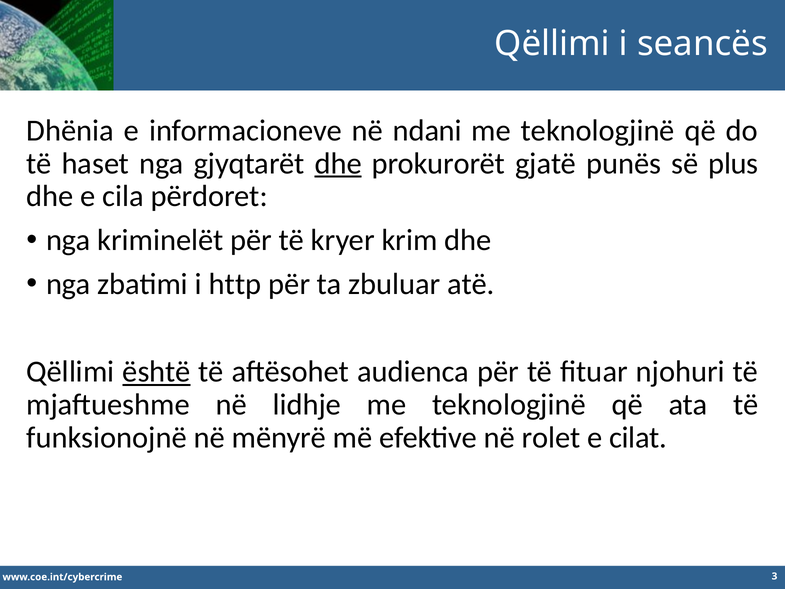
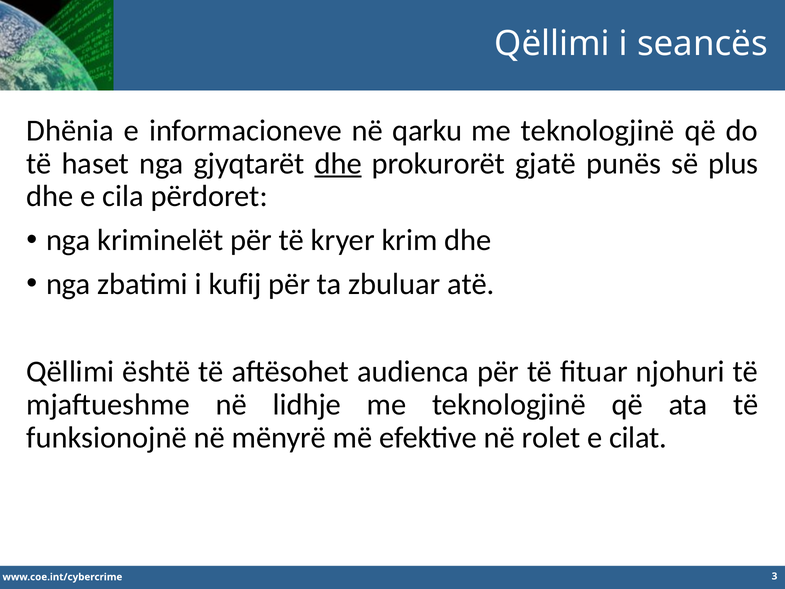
ndani: ndani -> qarku
http: http -> kufij
është underline: present -> none
